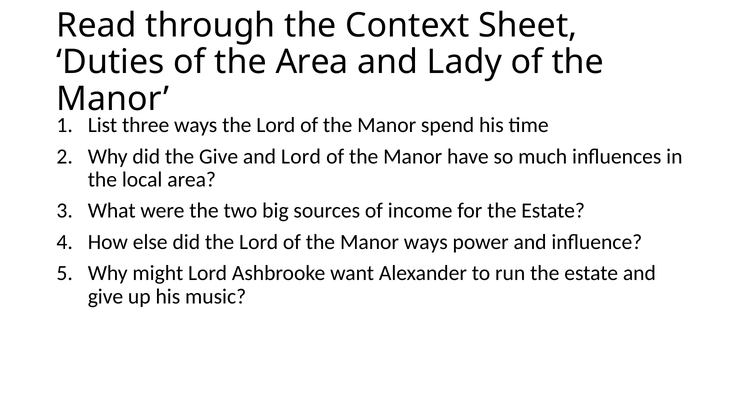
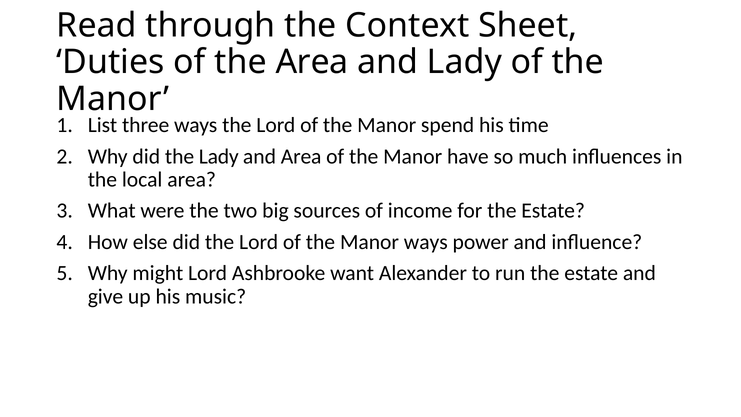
the Give: Give -> Lady
and Lord: Lord -> Area
